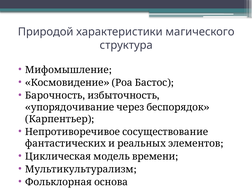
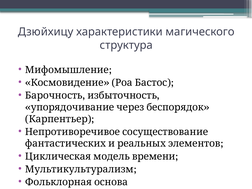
Природой: Природой -> Дзюйхицу
